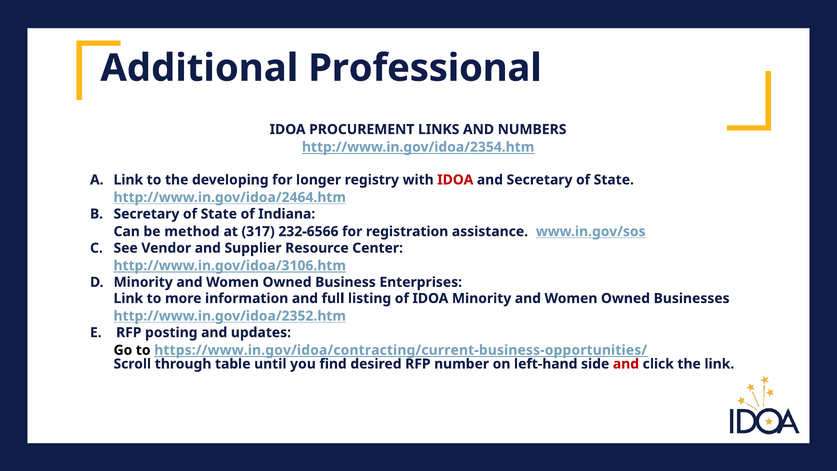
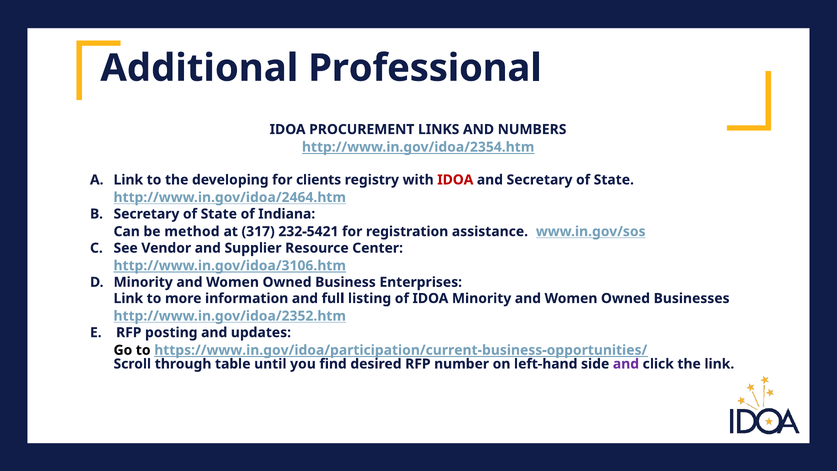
longer: longer -> clients
232-6566: 232-6566 -> 232-5421
https://www.in.gov/idoa/contracting/current-business-opportunities/: https://www.in.gov/idoa/contracting/current-business-opportunities/ -> https://www.in.gov/idoa/participation/current-business-opportunities/
and at (626, 364) colour: red -> purple
